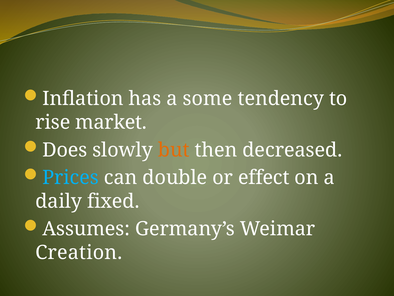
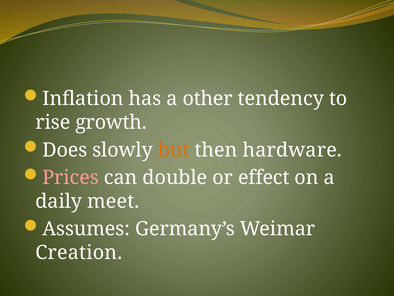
some: some -> other
market: market -> growth
decreased: decreased -> hardware
Prices colour: light blue -> pink
fixed: fixed -> meet
